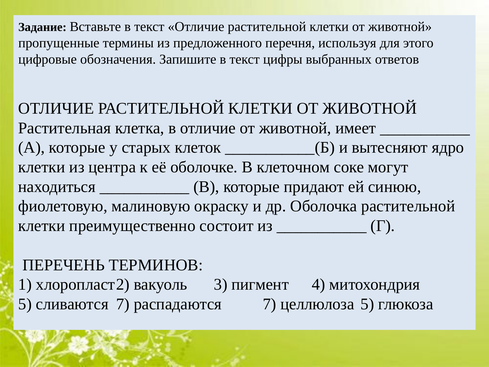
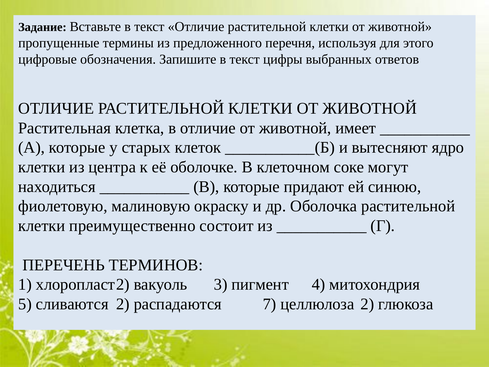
сливаются 7: 7 -> 2
целлюлоза 5: 5 -> 2
